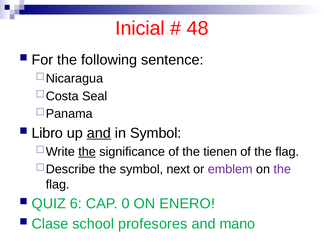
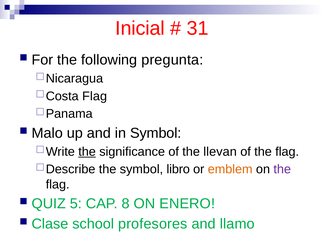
48: 48 -> 31
sentence: sentence -> pregunta
Seal at (95, 96): Seal -> Flag
Libro: Libro -> Malo
and at (99, 133) underline: present -> none
tienen: tienen -> llevan
next: next -> libro
emblem colour: purple -> orange
6: 6 -> 5
0: 0 -> 8
mano: mano -> llamo
